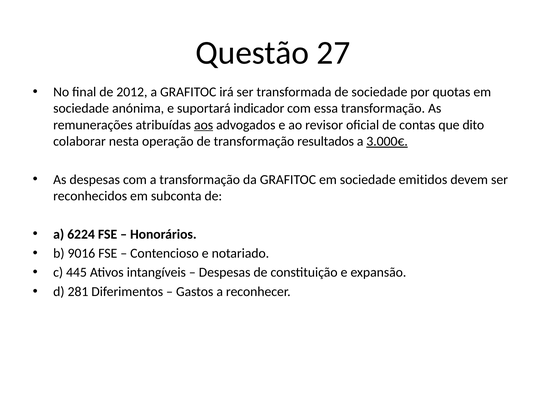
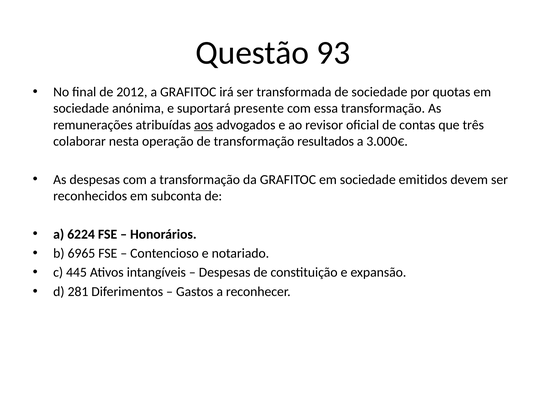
27: 27 -> 93
indicador: indicador -> presente
dito: dito -> três
3.000€ underline: present -> none
9016: 9016 -> 6965
